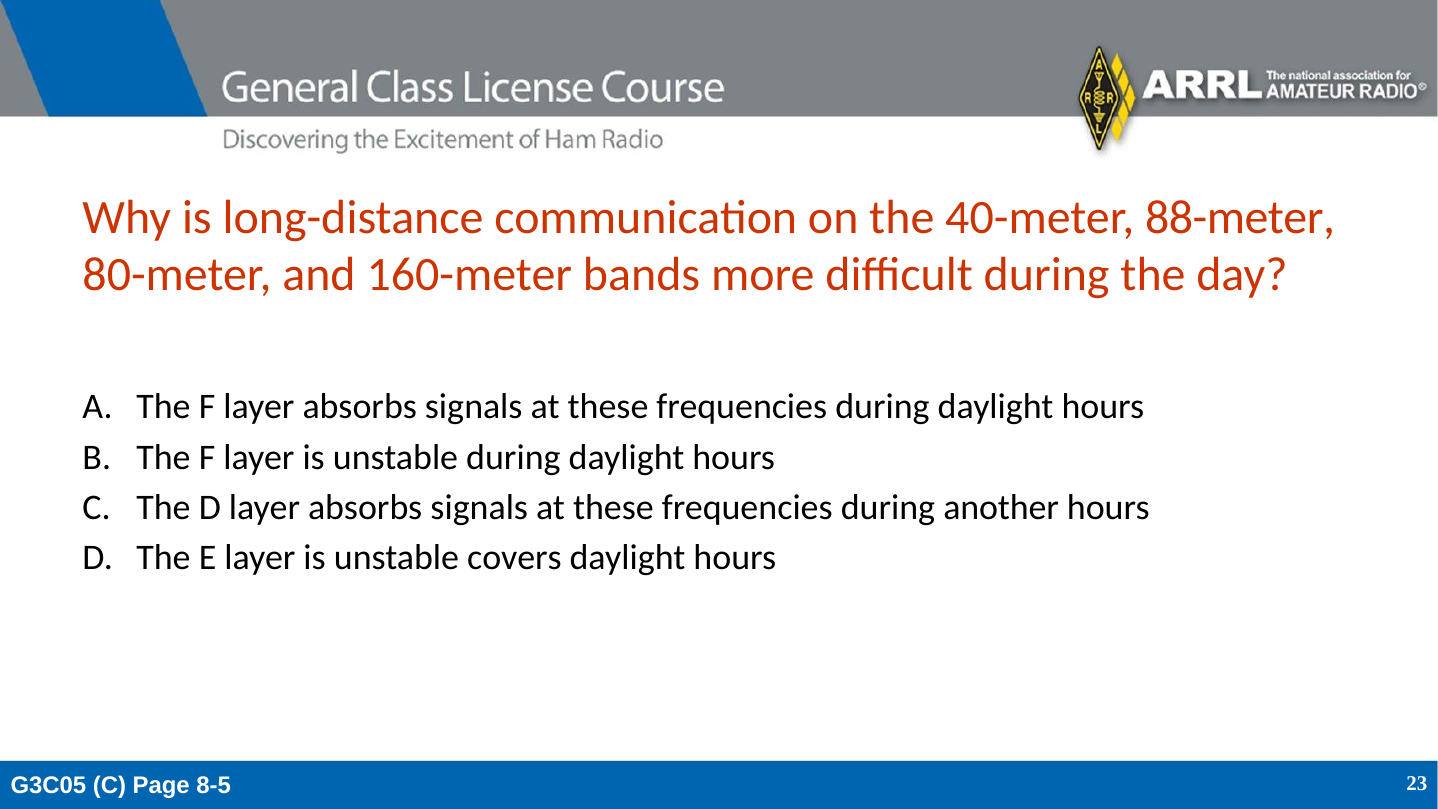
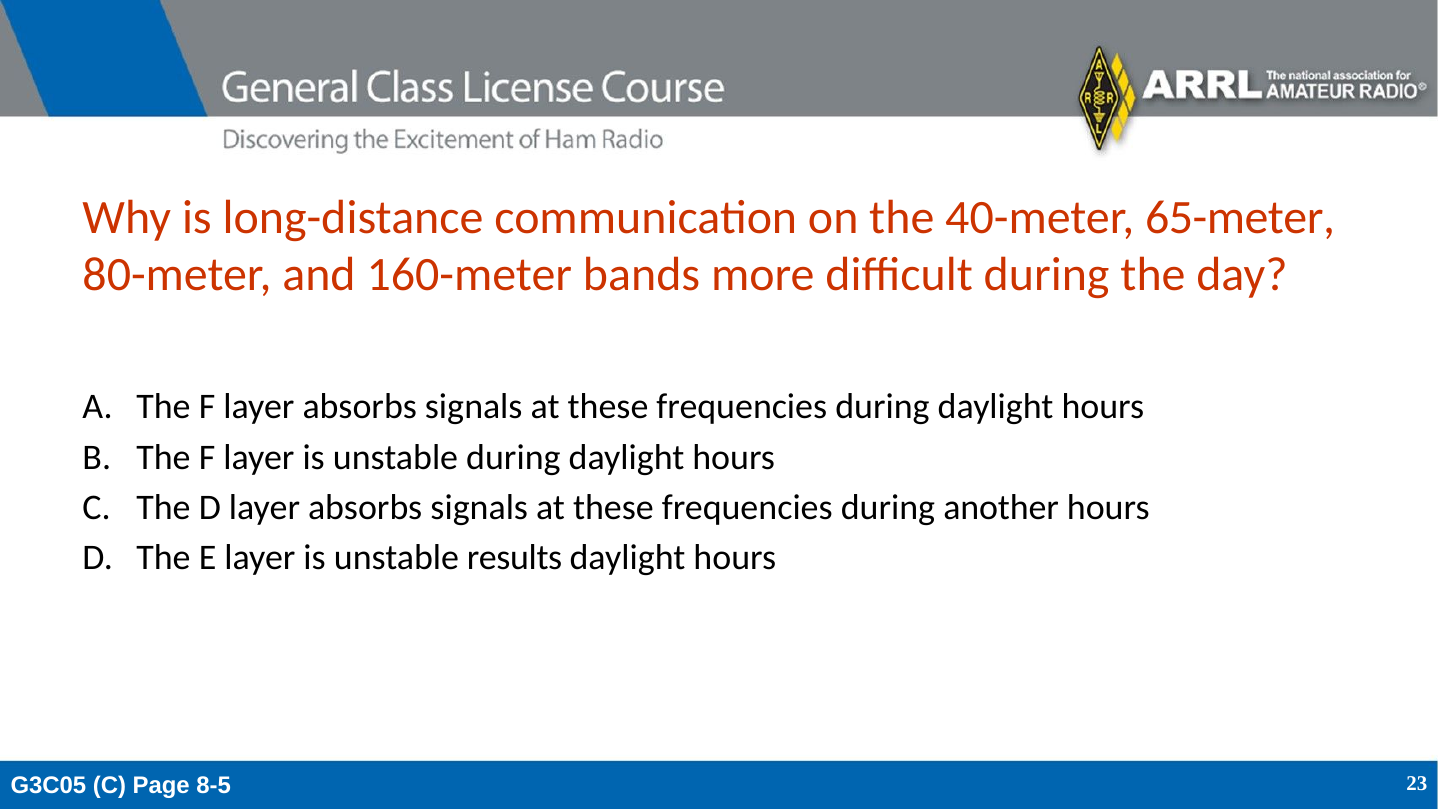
88-meter: 88-meter -> 65-meter
covers: covers -> results
